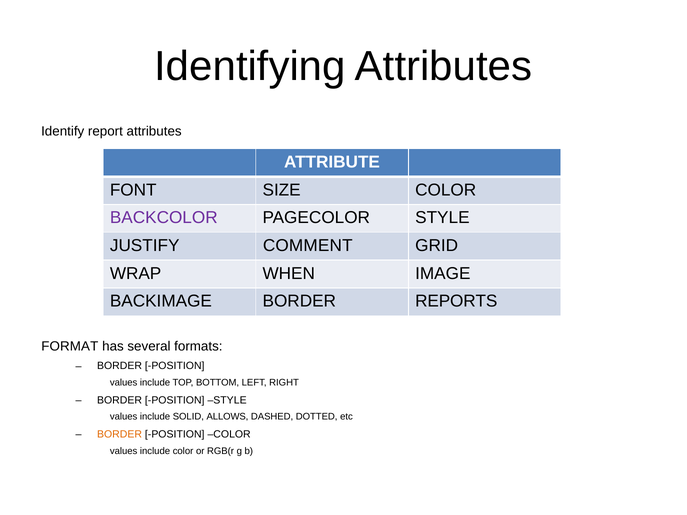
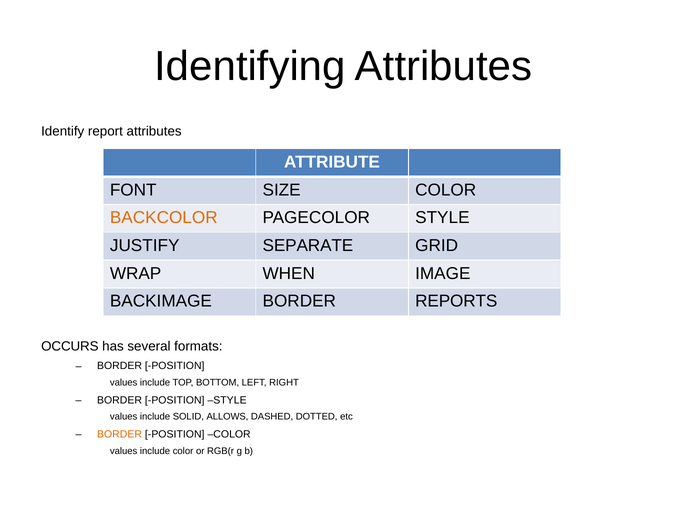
BACKCOLOR colour: purple -> orange
COMMENT: COMMENT -> SEPARATE
FORMAT: FORMAT -> OCCURS
